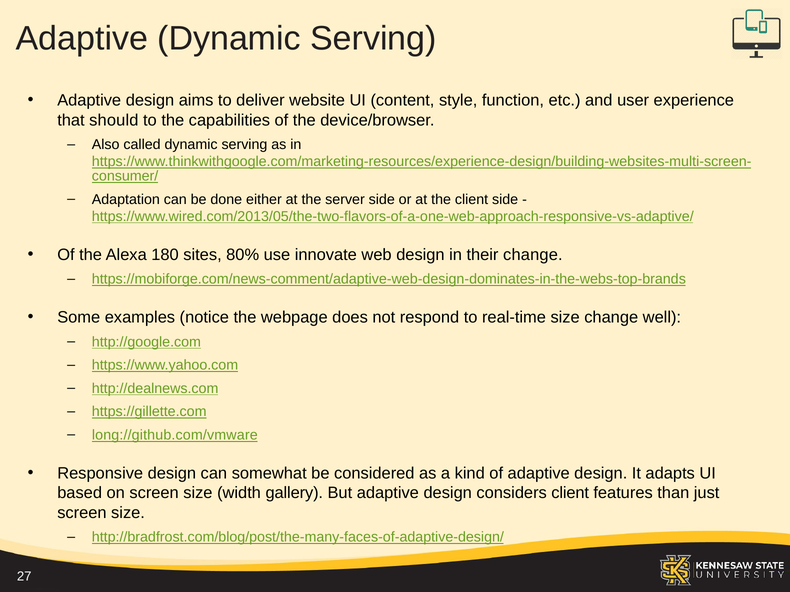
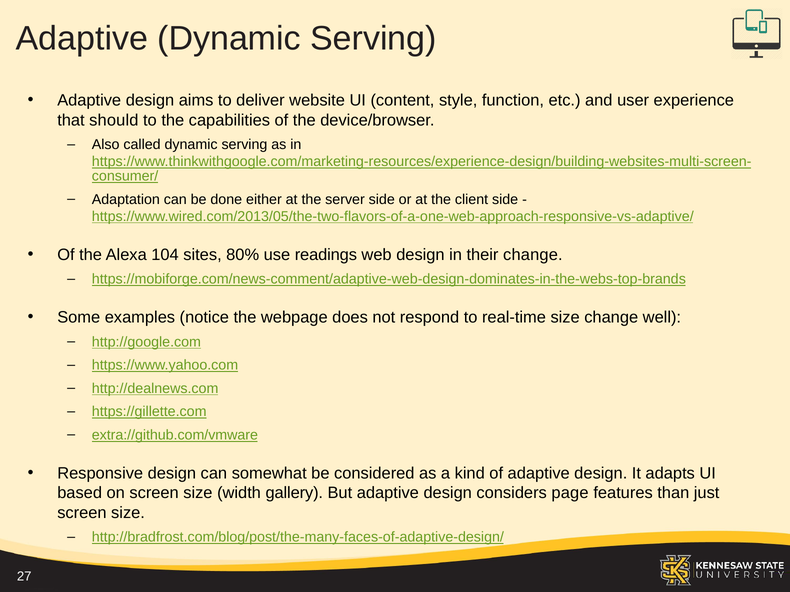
180: 180 -> 104
innovate: innovate -> readings
long://github.com/vmware: long://github.com/vmware -> extra://github.com/vmware
considers client: client -> page
